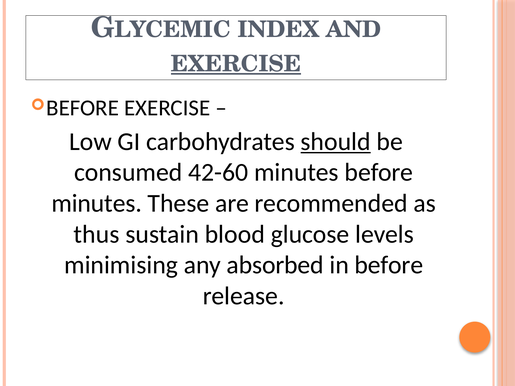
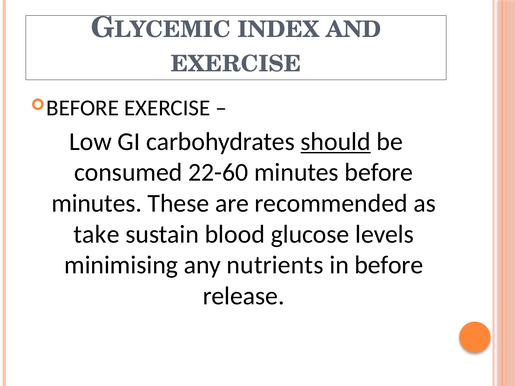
EXERCISE at (236, 64) underline: present -> none
42-60: 42-60 -> 22-60
thus: thus -> take
absorbed: absorbed -> nutrients
